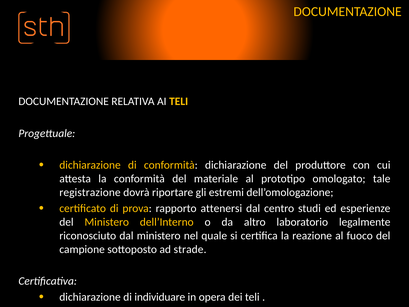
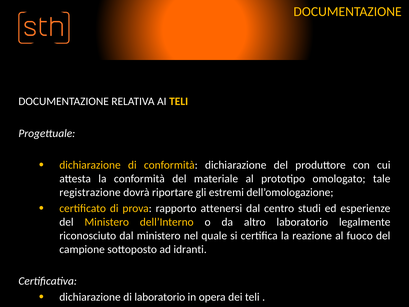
strade: strade -> idranti
di individuare: individuare -> laboratorio
